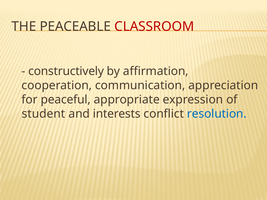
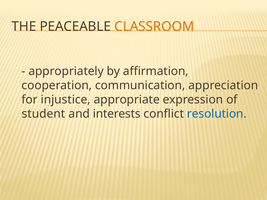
CLASSROOM colour: red -> orange
constructively: constructively -> appropriately
peaceful: peaceful -> injustice
